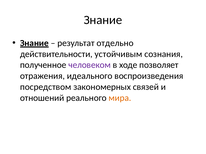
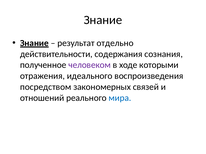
устойчивым: устойчивым -> содержания
позволяет: позволяет -> которыми
мира colour: orange -> blue
